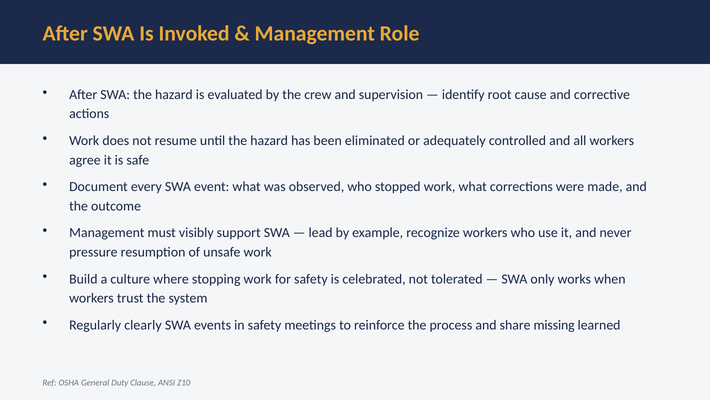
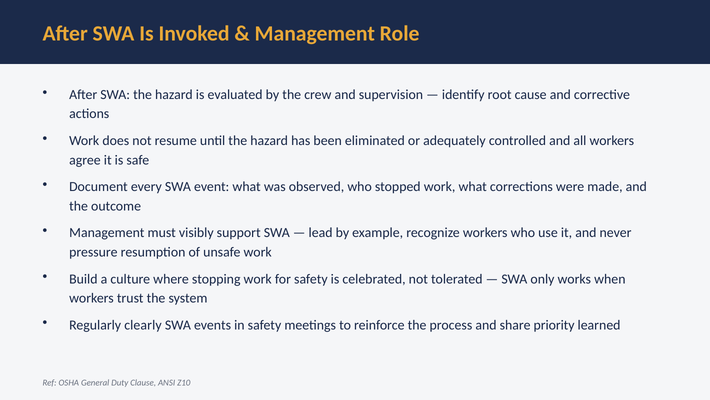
missing: missing -> priority
